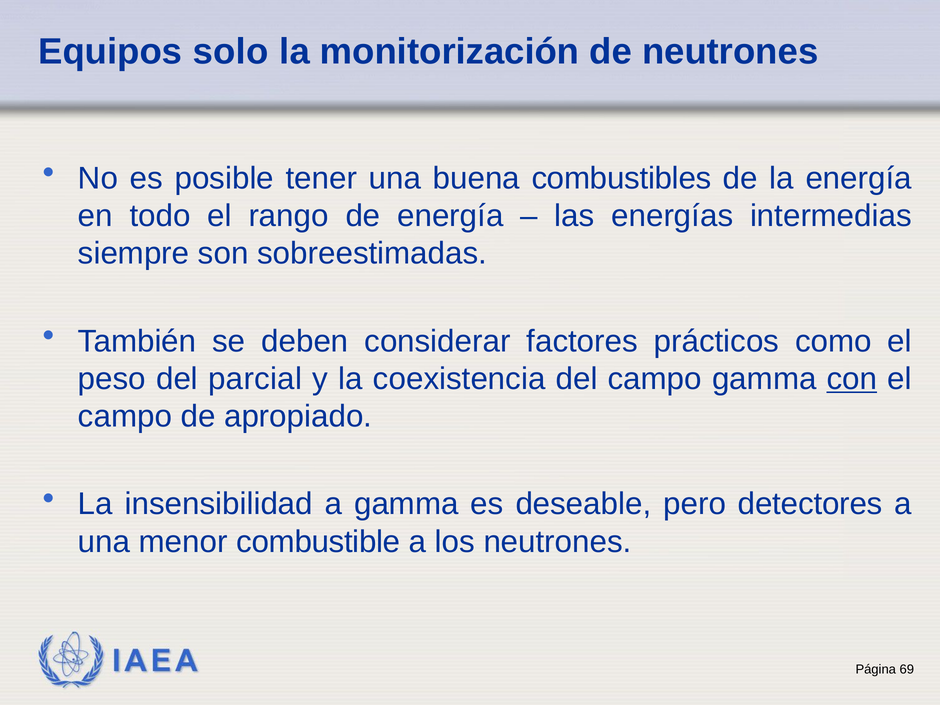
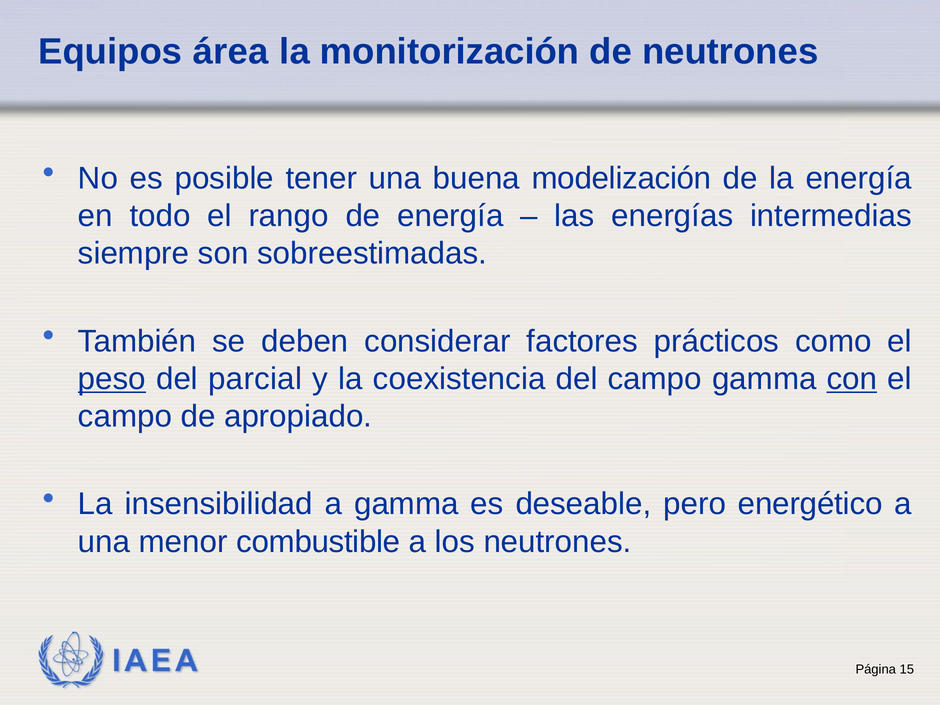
solo: solo -> área
combustibles: combustibles -> modelización
peso underline: none -> present
detectores: detectores -> energético
69: 69 -> 15
